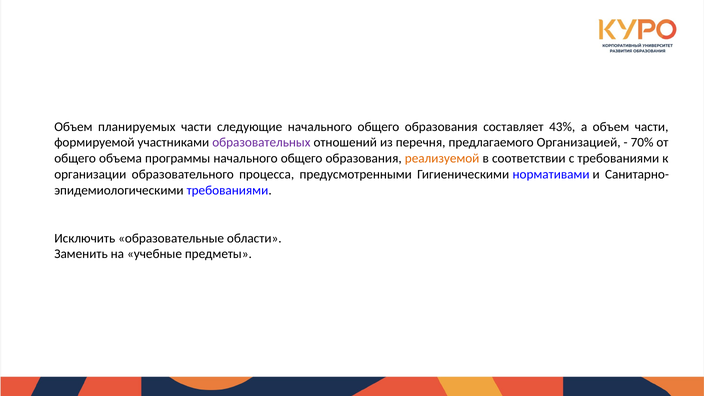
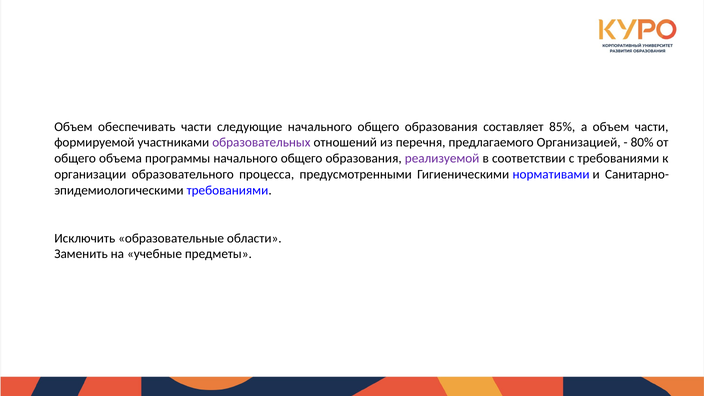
планируемых: планируемых -> обеспечивать
43%: 43% -> 85%
70%: 70% -> 80%
реализуемой colour: orange -> purple
